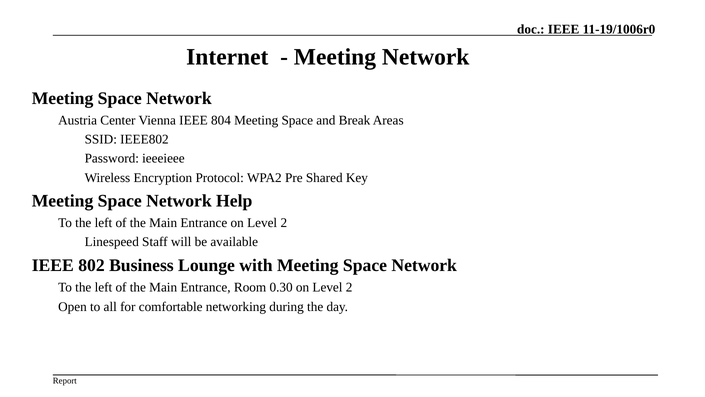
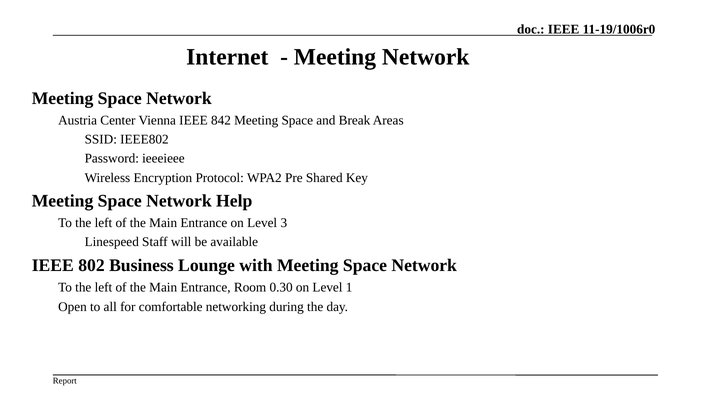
804: 804 -> 842
Entrance on Level 2: 2 -> 3
0.30 on Level 2: 2 -> 1
